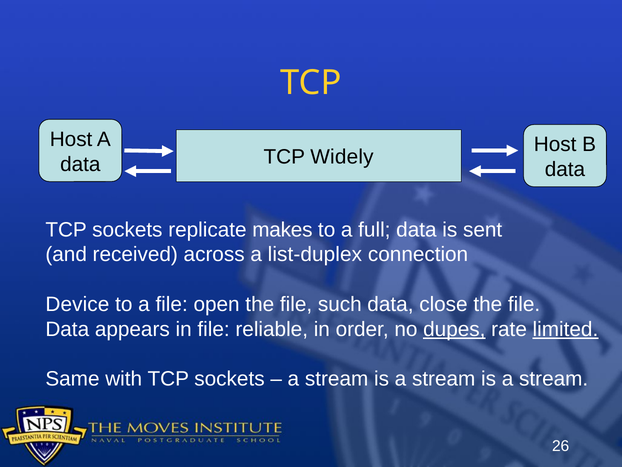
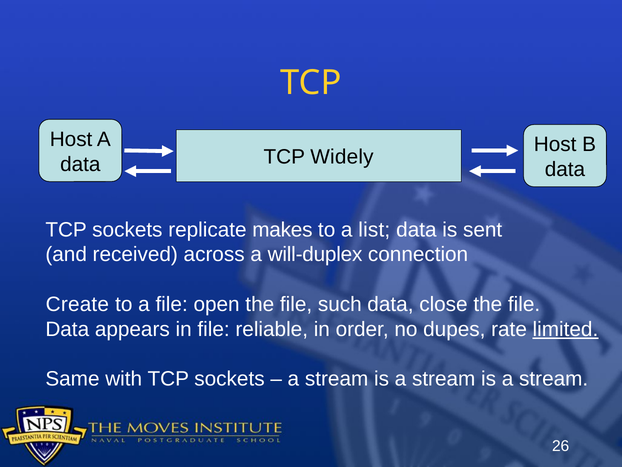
full: full -> list
list-duplex: list-duplex -> will-duplex
Device: Device -> Create
dupes underline: present -> none
